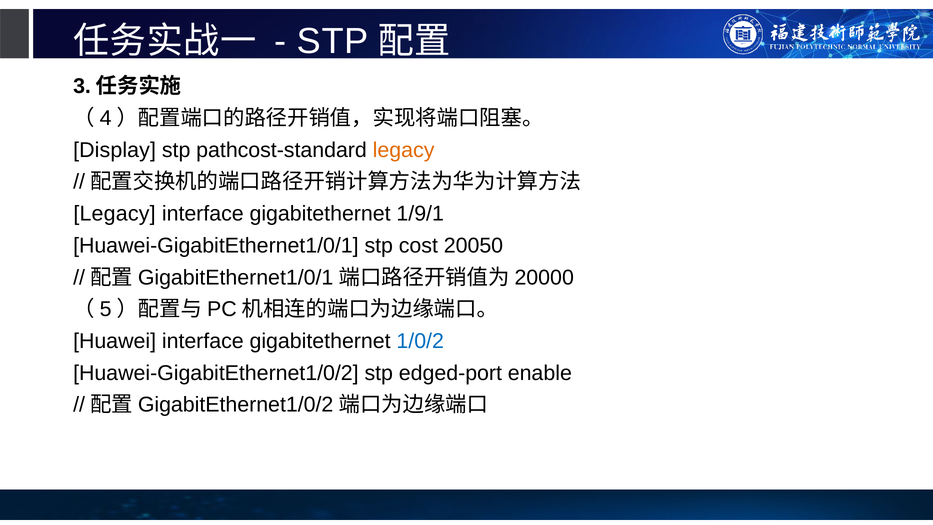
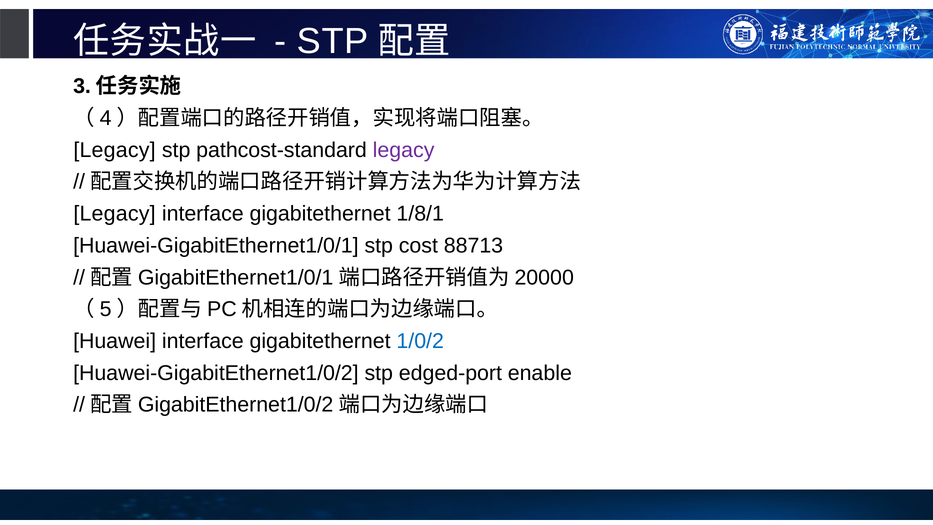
Display at (115, 150): Display -> Legacy
legacy at (404, 150) colour: orange -> purple
1/9/1: 1/9/1 -> 1/8/1
20050: 20050 -> 88713
